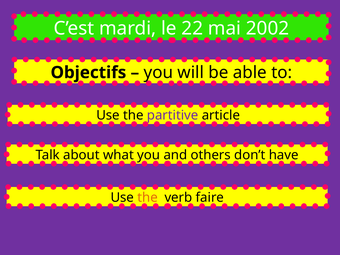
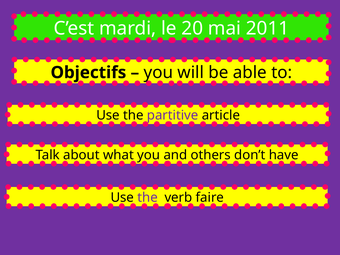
22: 22 -> 20
2002: 2002 -> 2011
the at (148, 198) colour: orange -> purple
